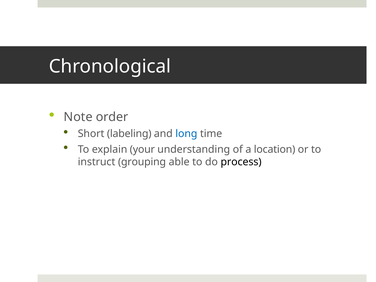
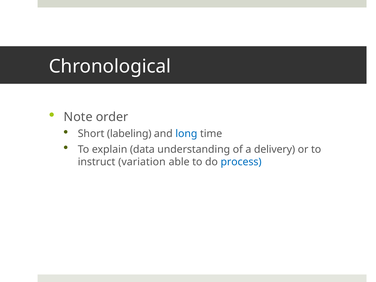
your: your -> data
location: location -> delivery
grouping: grouping -> variation
process colour: black -> blue
